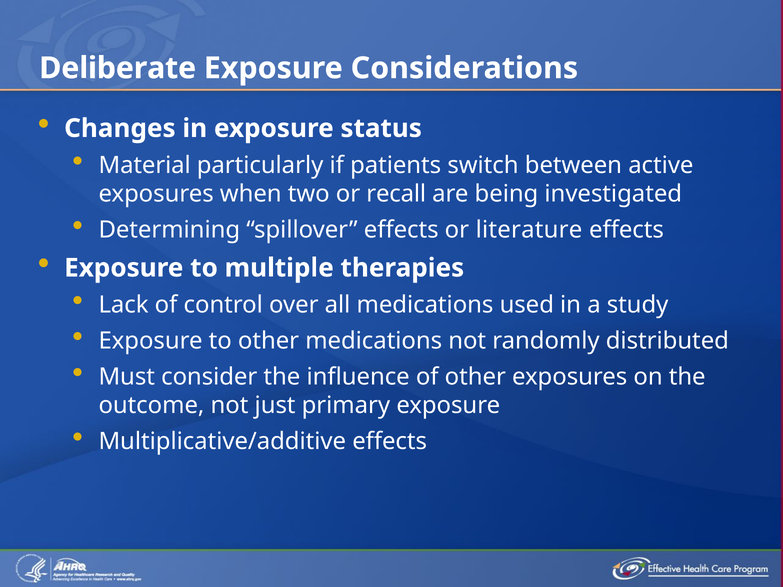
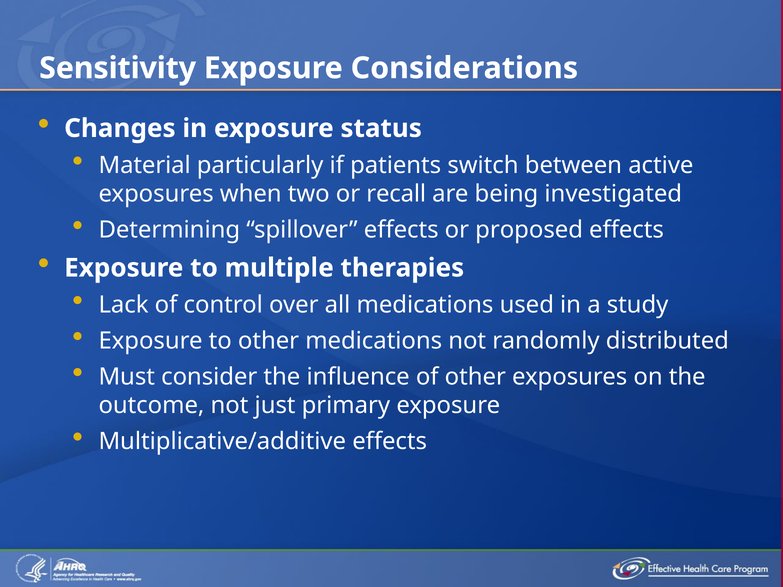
Deliberate: Deliberate -> Sensitivity
literature: literature -> proposed
